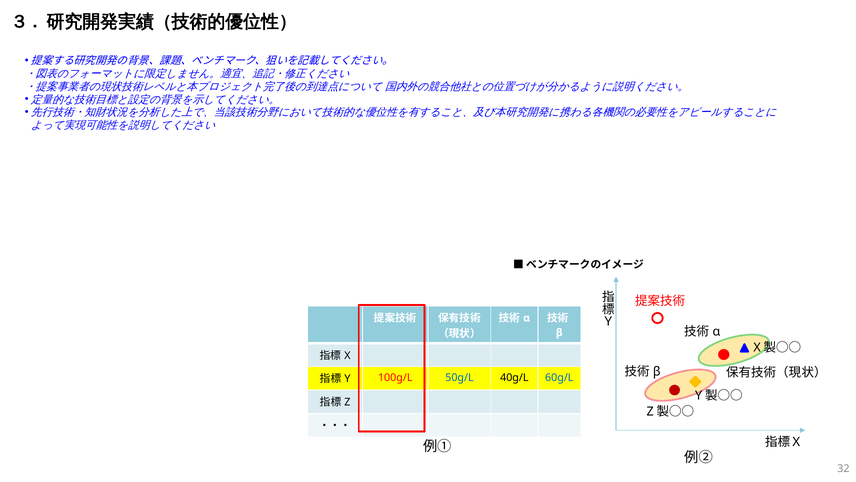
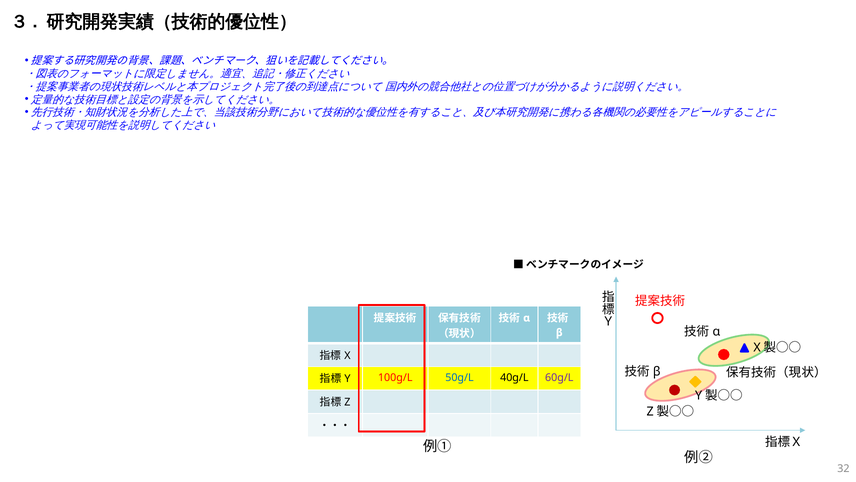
60g/L colour: blue -> purple
